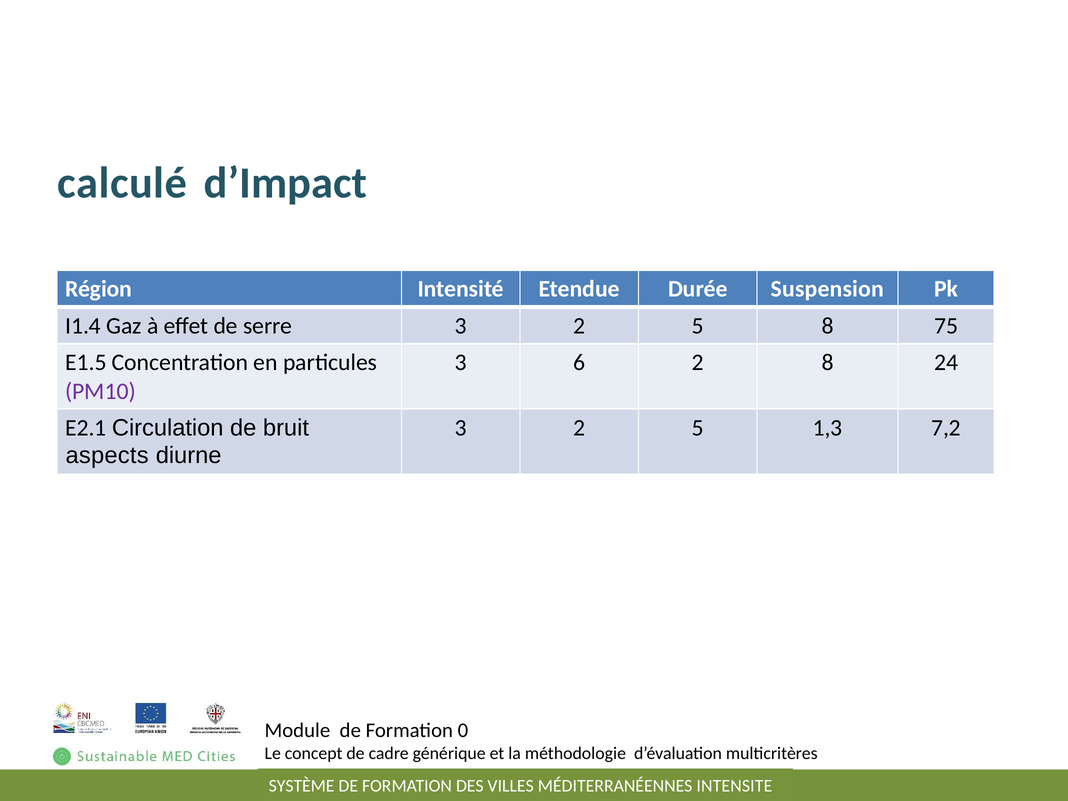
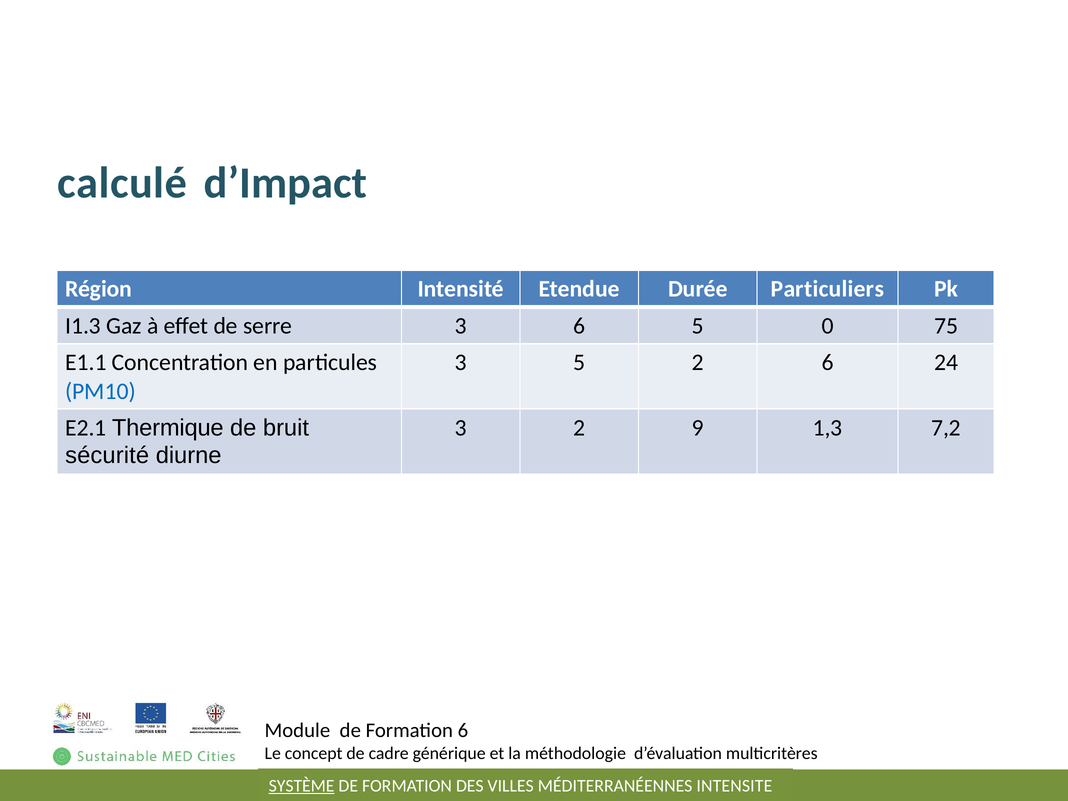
Suspension: Suspension -> Particuliers
I1.4: I1.4 -> I1.3
serre 3 2: 2 -> 6
5 8: 8 -> 0
E1.5: E1.5 -> E1.1
3 6: 6 -> 5
2 8: 8 -> 6
PM10 colour: purple -> blue
Circulation: Circulation -> Thermique
5 at (698, 428): 5 -> 9
aspects: aspects -> sécurité
0 at (463, 730): 0 -> 6
SYSTÈME underline: none -> present
